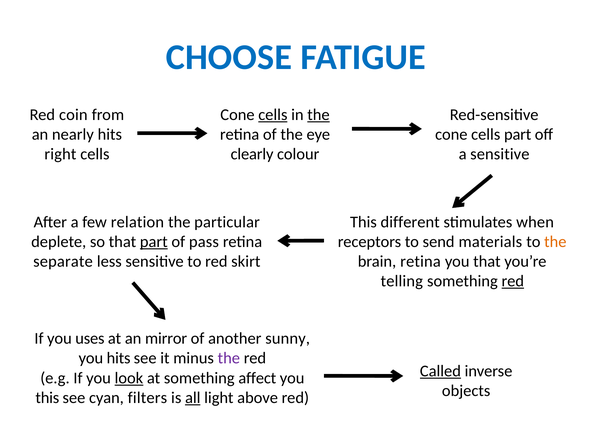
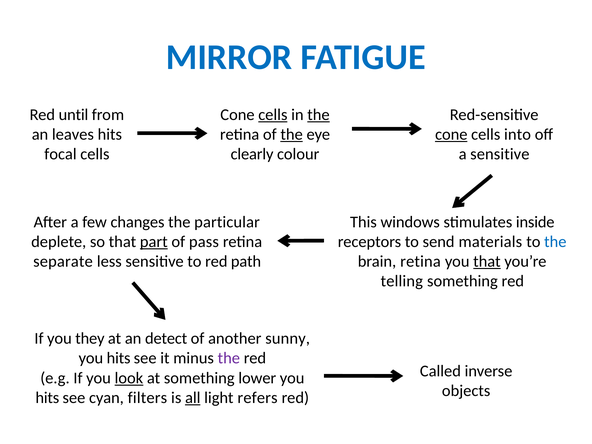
CHOOSE: CHOOSE -> MIRROR
coin: coin -> until
nearly: nearly -> leaves
the at (292, 134) underline: none -> present
cone at (451, 134) underline: none -> present
cells part: part -> into
right: right -> focal
relation: relation -> changes
different: different -> windows
when: when -> inside
the at (555, 242) colour: orange -> blue
skirt: skirt -> path
that at (487, 261) underline: none -> present
red at (513, 281) underline: present -> none
uses: uses -> they
mirror: mirror -> detect
Called underline: present -> none
affect: affect -> lower
this at (47, 398): this -> hits
above: above -> refers
